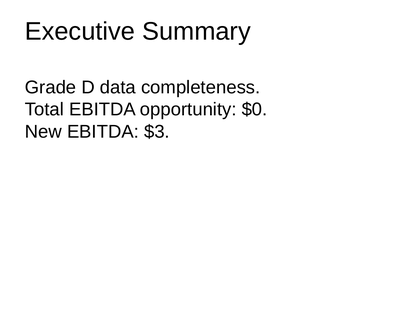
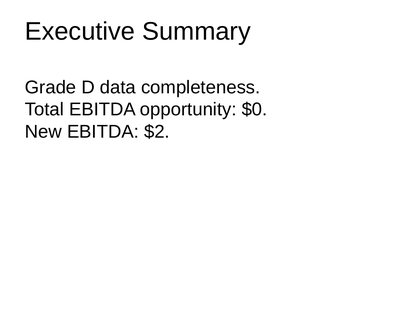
$3: $3 -> $2
